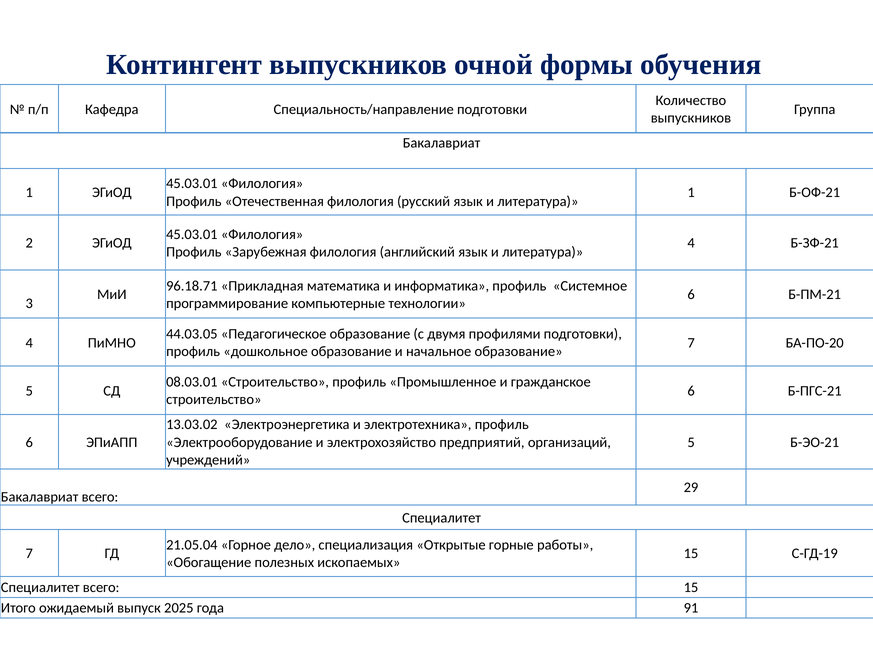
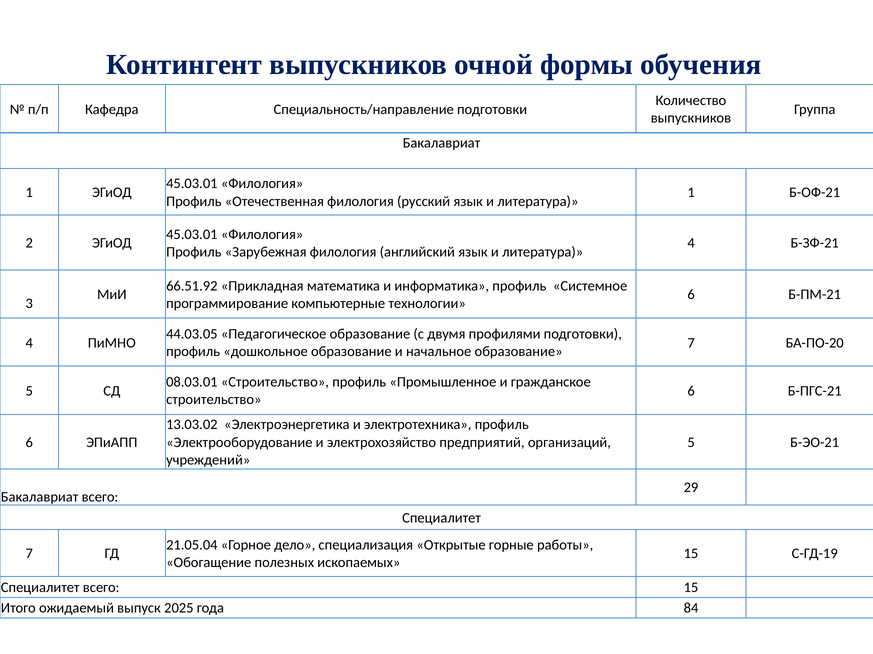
96.18.71: 96.18.71 -> 66.51.92
91: 91 -> 84
